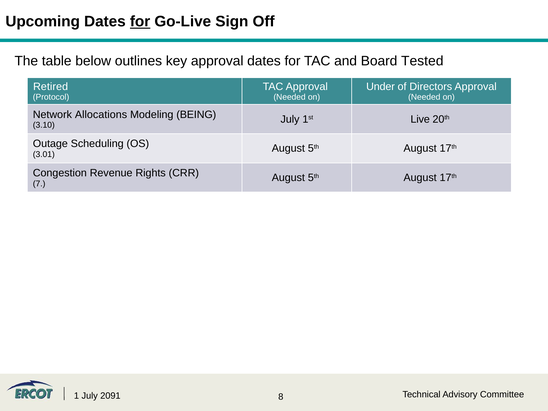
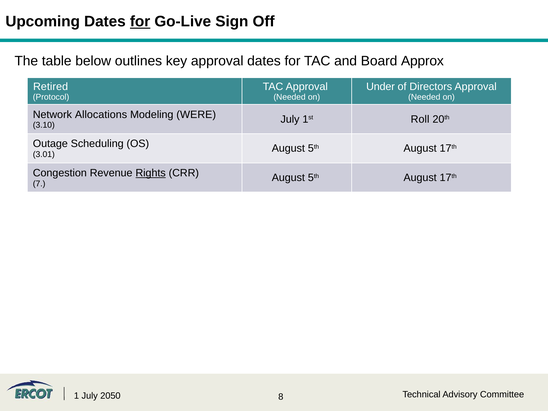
Tested: Tested -> Approx
BEING: BEING -> WERE
Live: Live -> Roll
Rights underline: none -> present
2091: 2091 -> 2050
